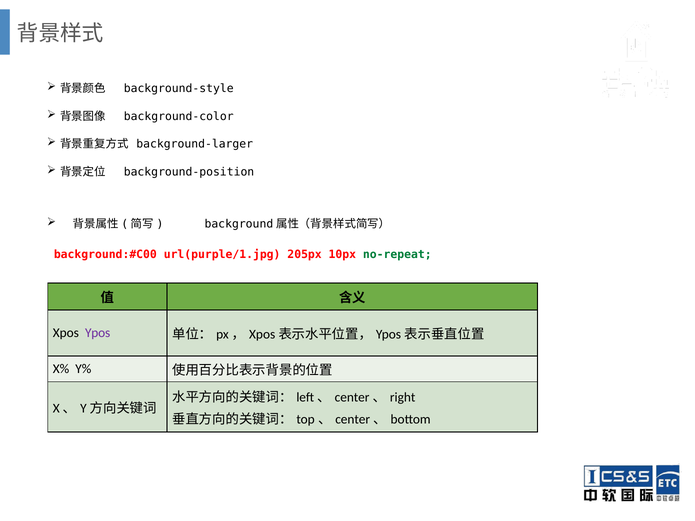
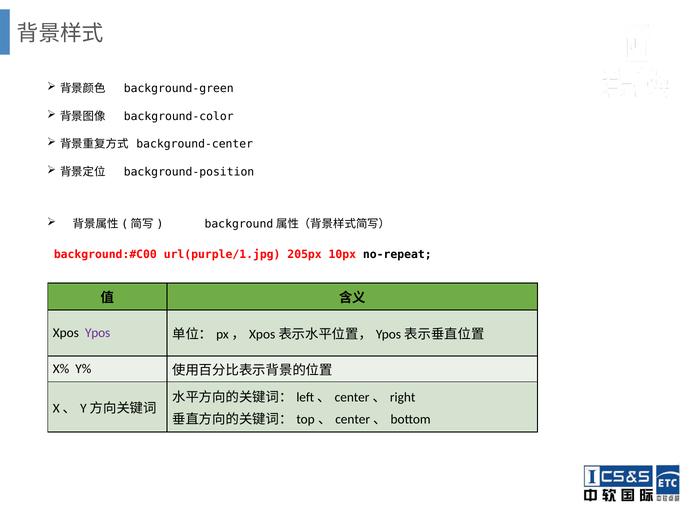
background-style: background-style -> background-green
background-larger: background-larger -> background-center
no-repeat colour: green -> black
